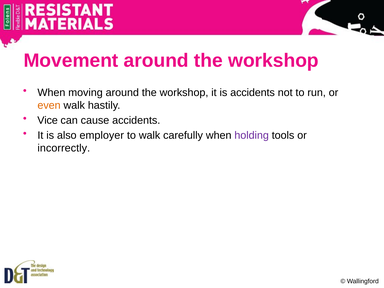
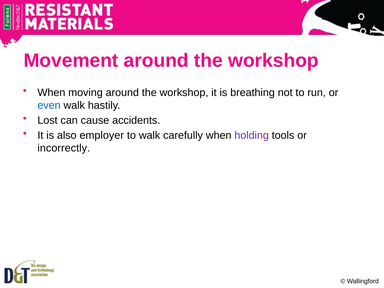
is accidents: accidents -> breathing
even colour: orange -> blue
Vice: Vice -> Lost
